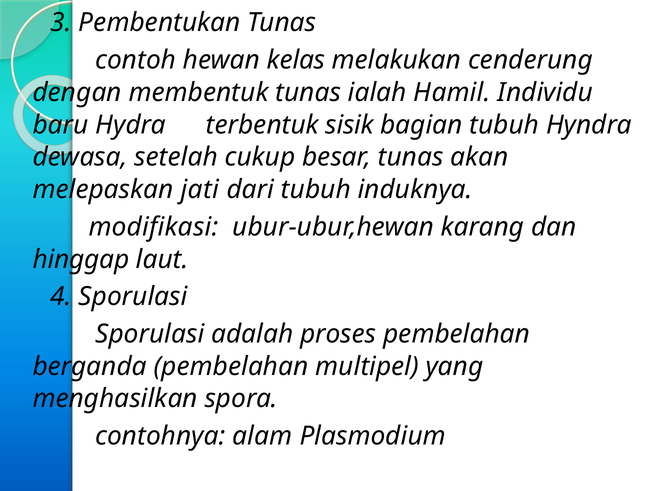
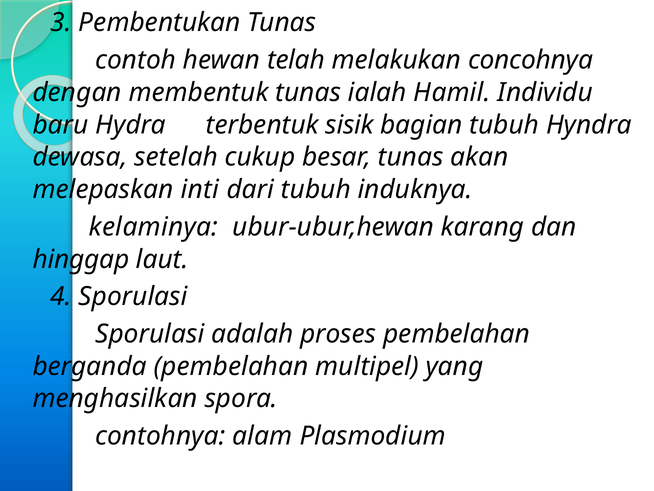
kelas: kelas -> telah
cenderung: cenderung -> concohnya
jati: jati -> inti
modifikasi: modifikasi -> kelaminya
